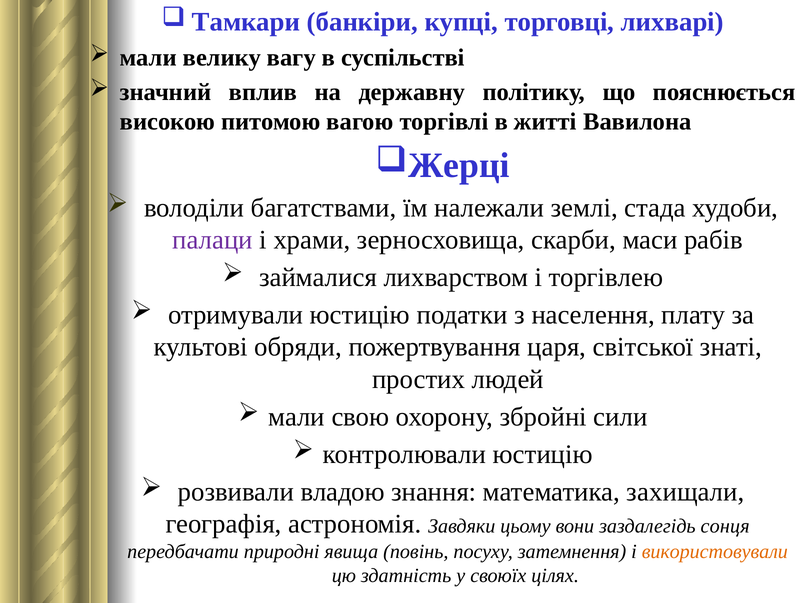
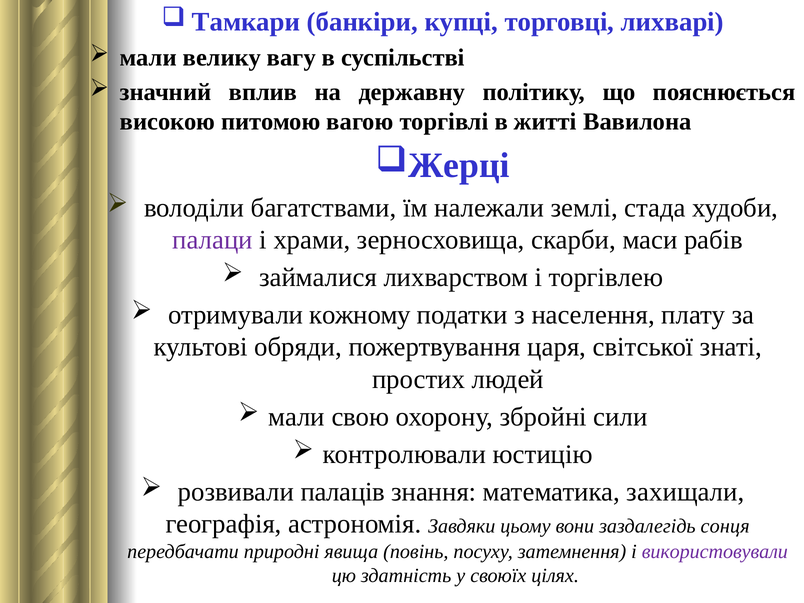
отримували юстицію: юстицію -> кожному
владою: владою -> палаців
використовували colour: orange -> purple
